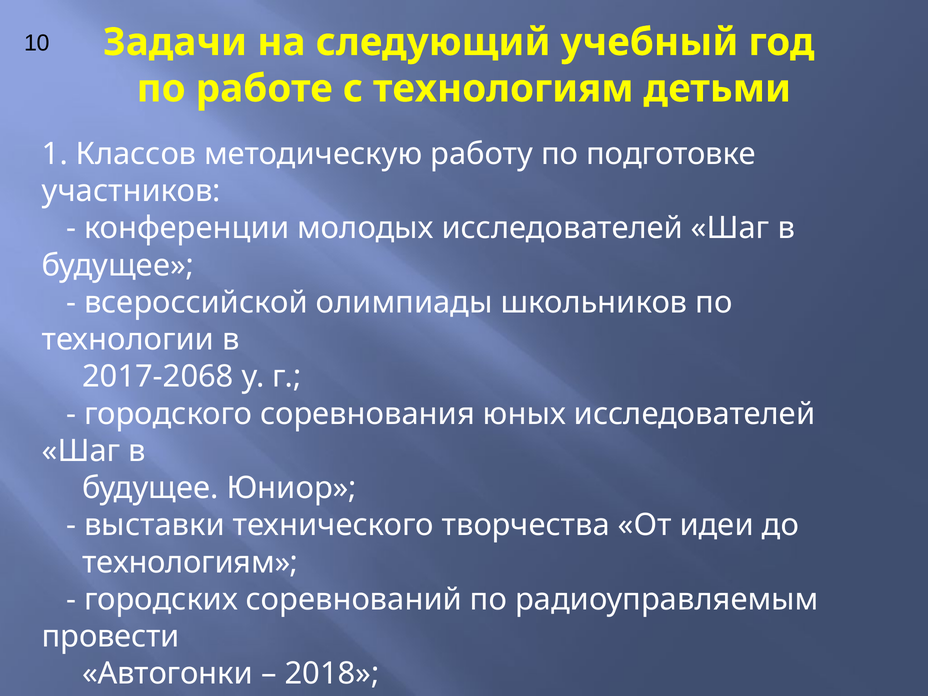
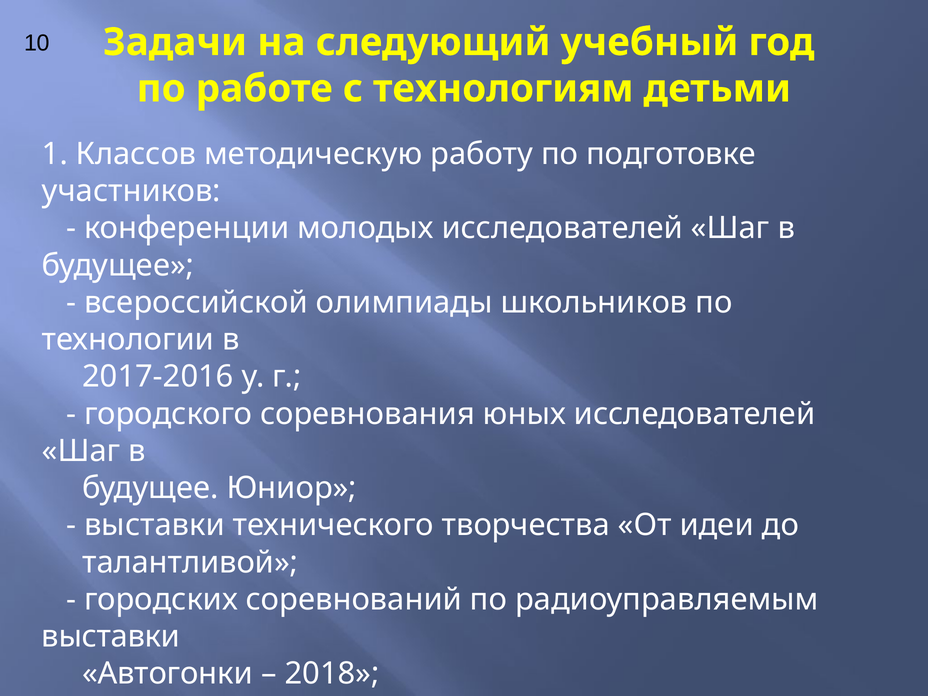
2017-2068: 2017-2068 -> 2017-2016
технологиям at (190, 562): технологиям -> талантливой
провести at (111, 637): провести -> выставки
